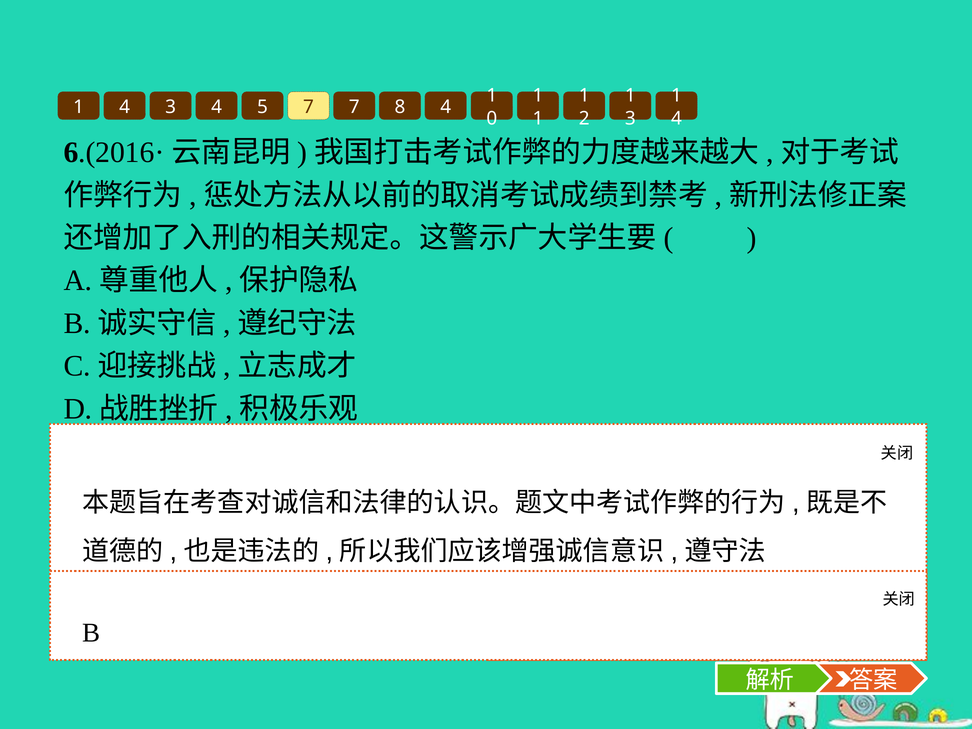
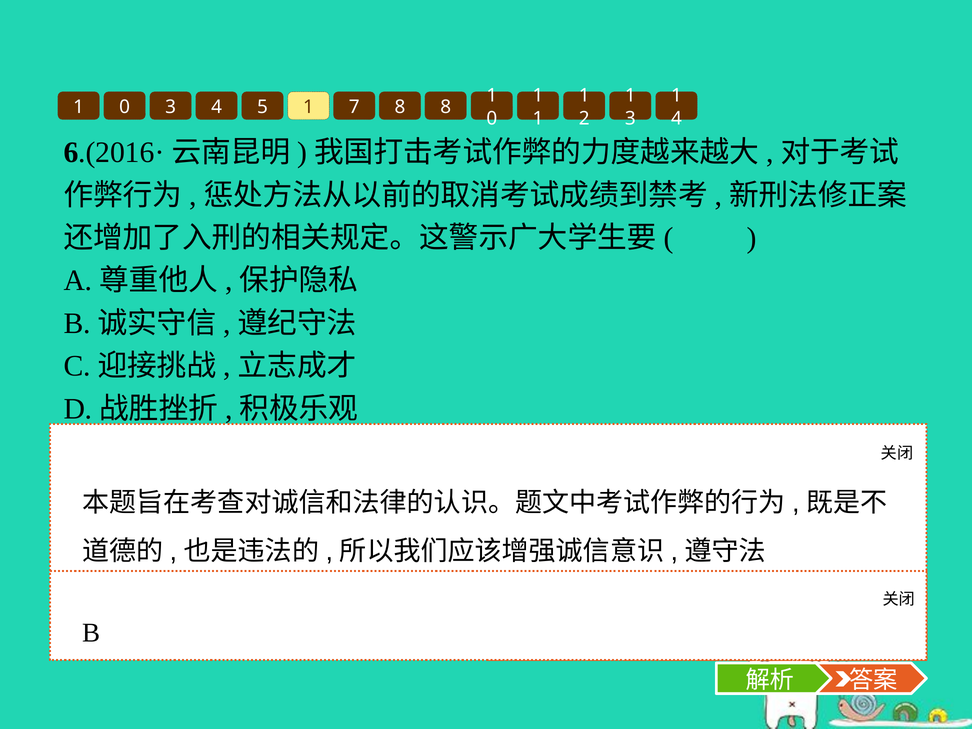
4 at (125, 107): 4 -> 0
5 7: 7 -> 1
8 4: 4 -> 8
